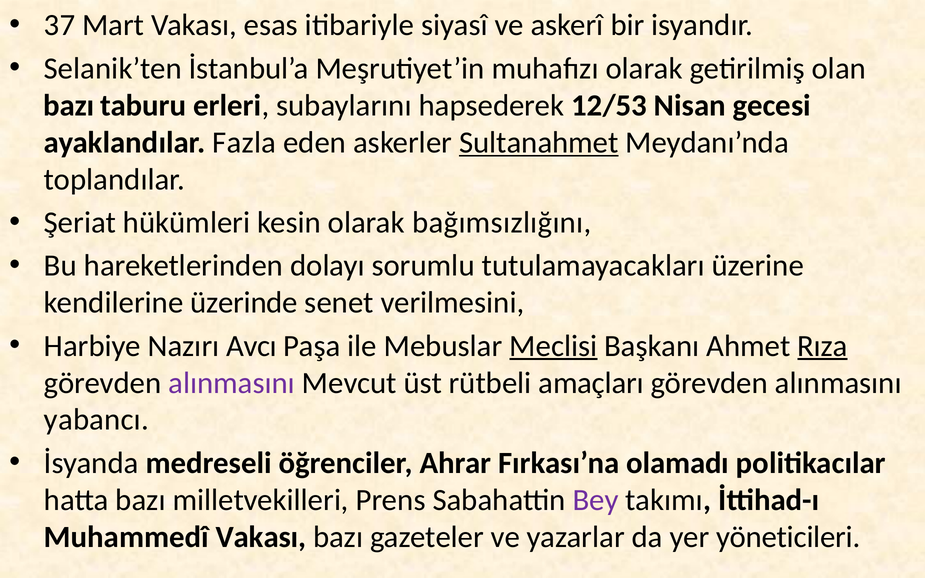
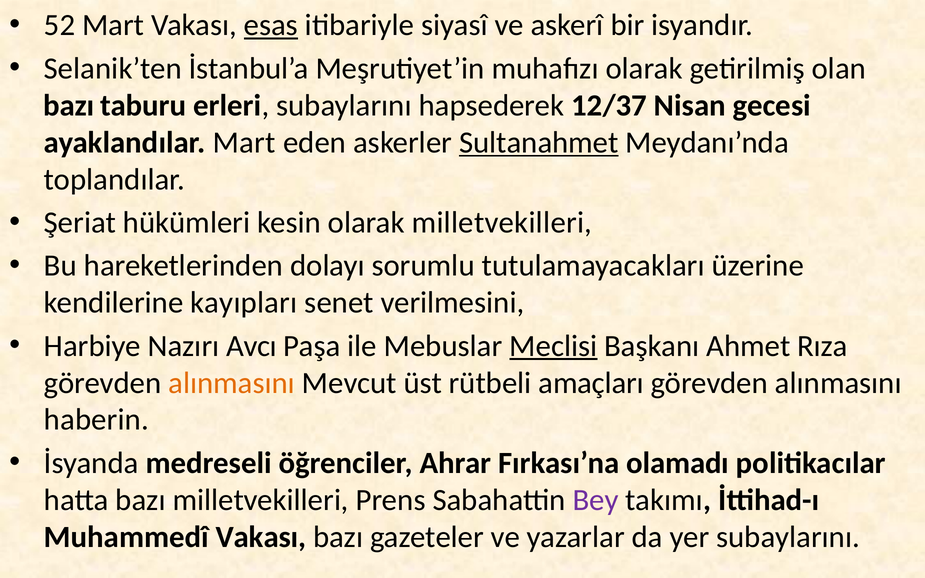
37: 37 -> 52
esas underline: none -> present
12/53: 12/53 -> 12/37
ayaklandılar Fazla: Fazla -> Mart
olarak bağımsızlığını: bağımsızlığını -> milletvekilleri
üzerinde: üzerinde -> kayıpları
Rıza underline: present -> none
alınmasını at (232, 383) colour: purple -> orange
yabancı: yabancı -> haberin
yer yöneticileri: yöneticileri -> subaylarını
